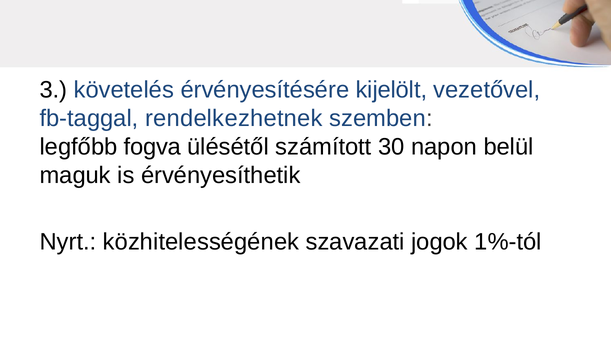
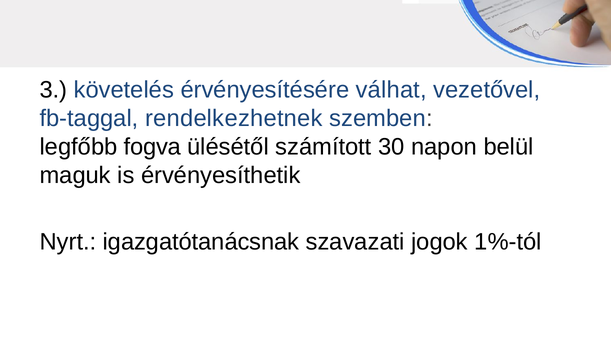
kijelölt: kijelölt -> válhat
közhitelességének: közhitelességének -> igazgatótanácsnak
